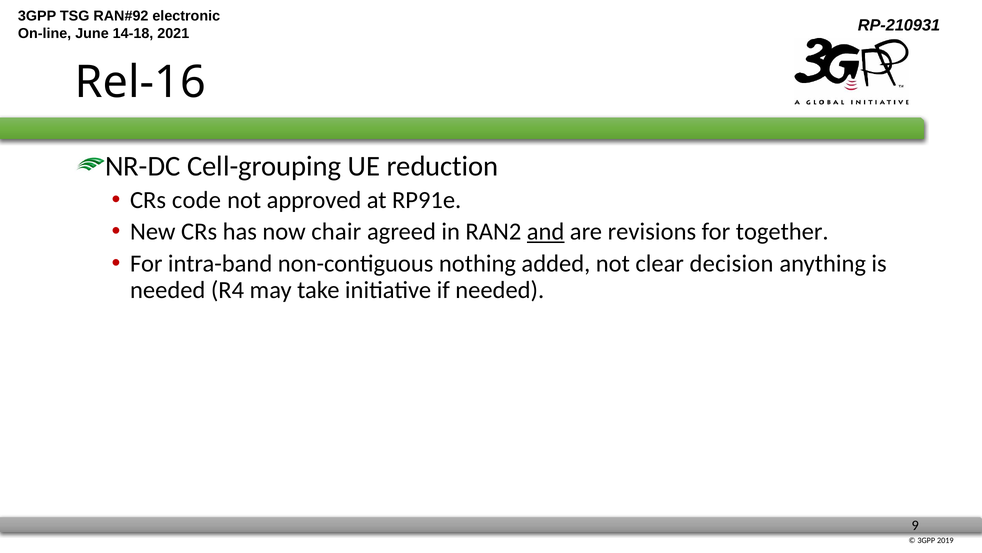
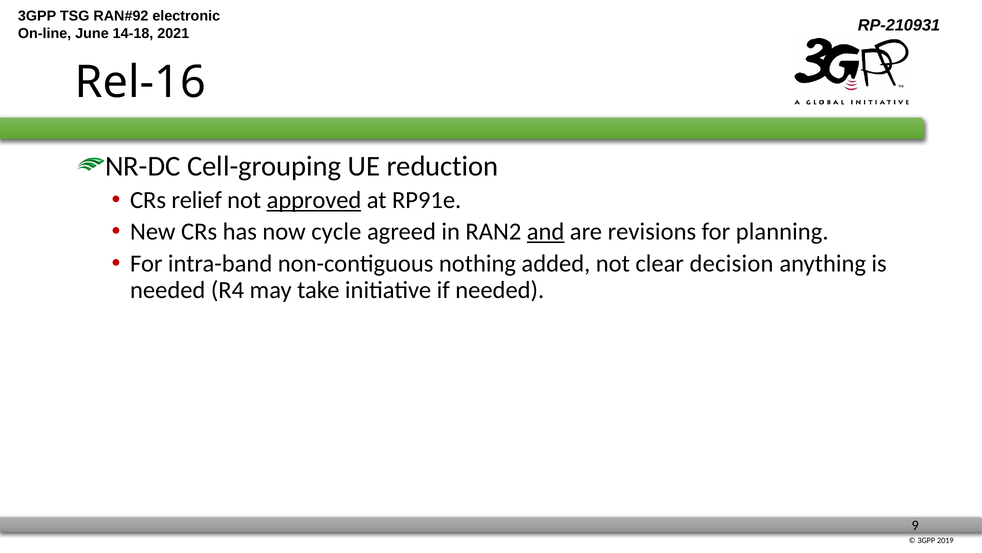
code: code -> relief
approved underline: none -> present
chair: chair -> cycle
together: together -> planning
